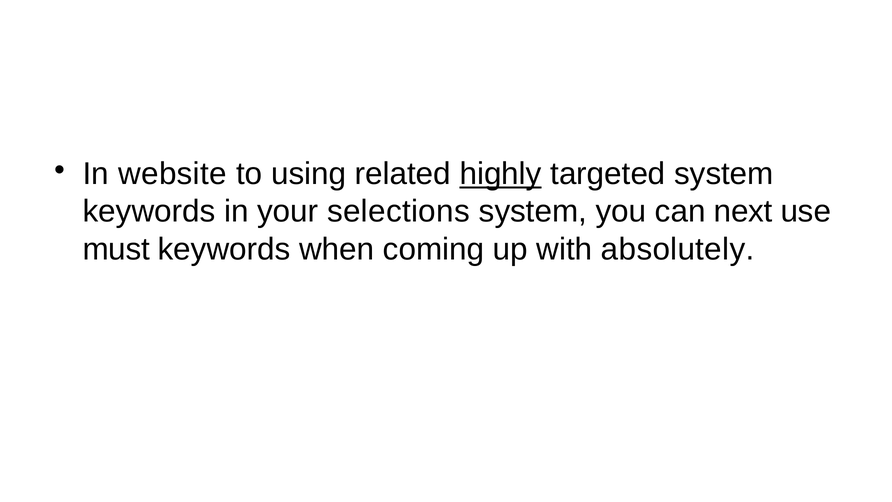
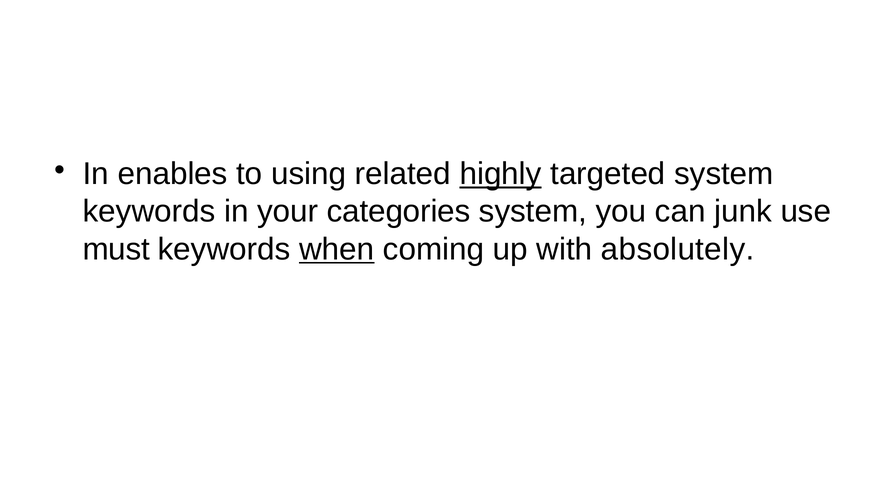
website: website -> enables
selections: selections -> categories
next: next -> junk
when underline: none -> present
